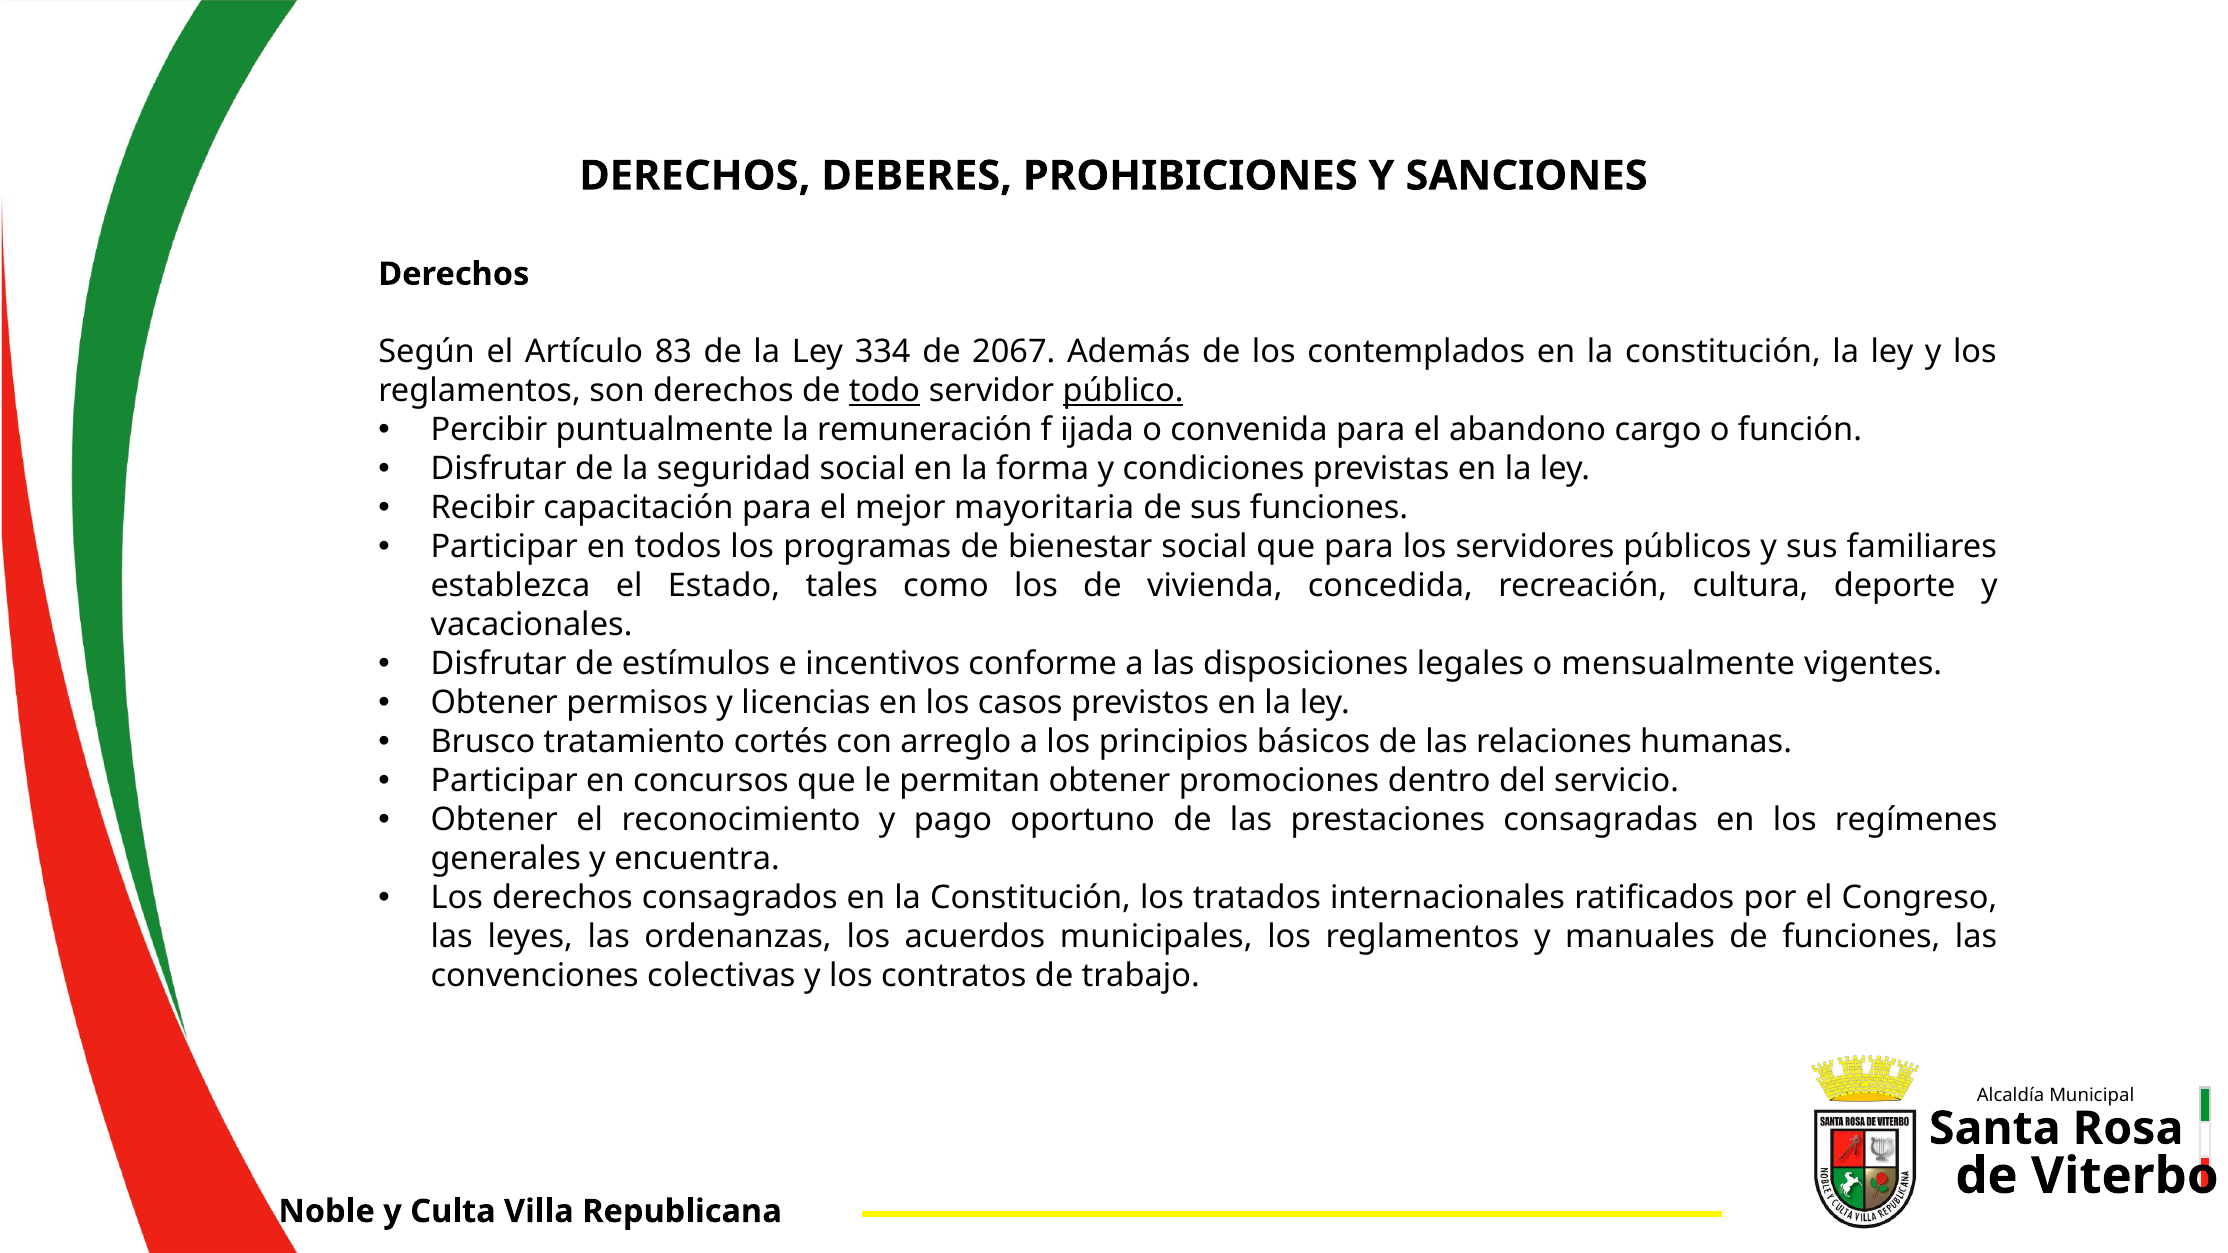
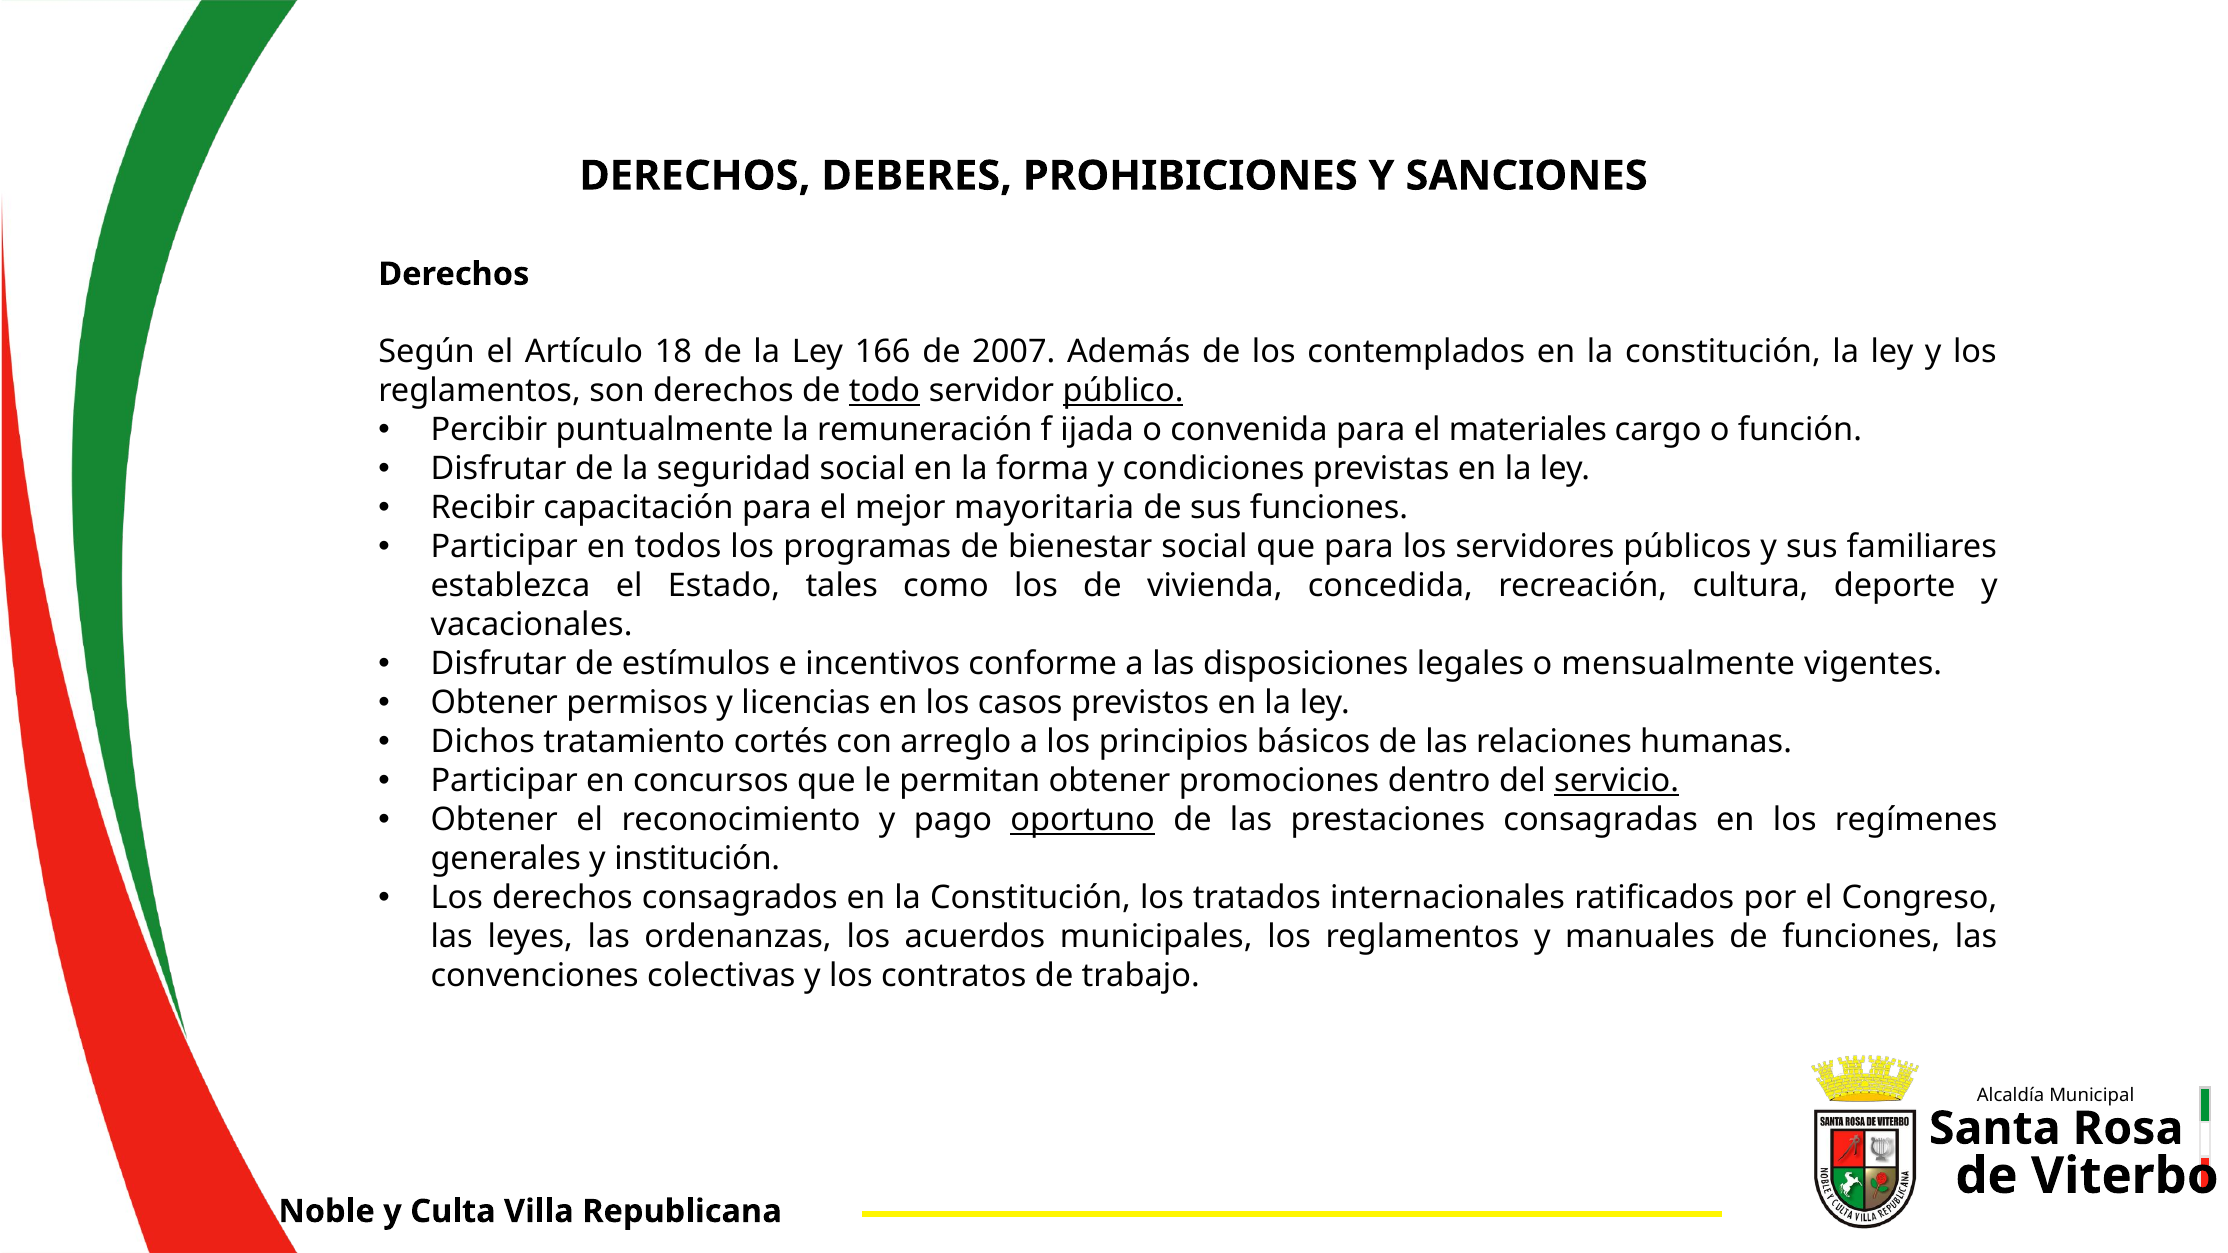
83: 83 -> 18
334: 334 -> 166
2067: 2067 -> 2007
abandono: abandono -> materiales
Brusco: Brusco -> Dichos
servicio underline: none -> present
oportuno underline: none -> present
encuentra: encuentra -> institución
